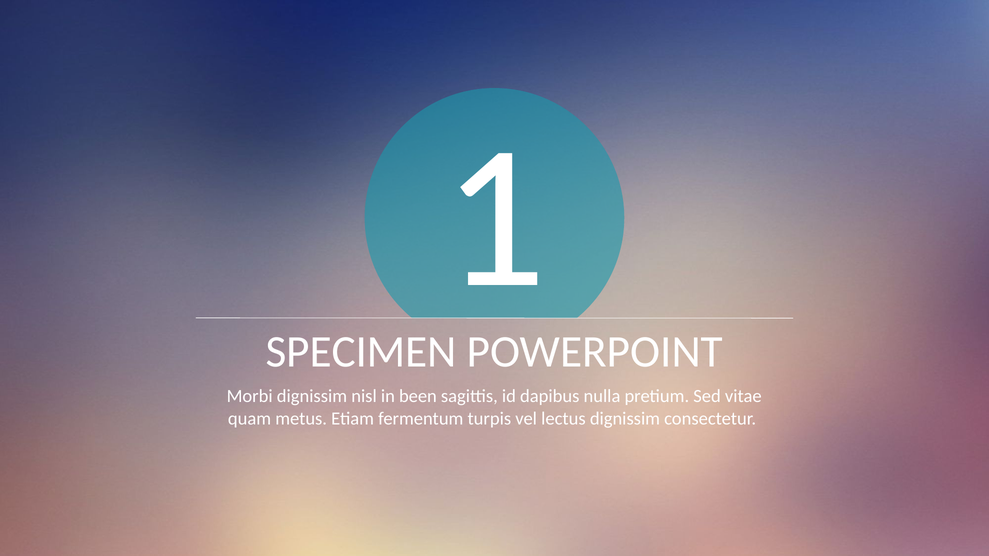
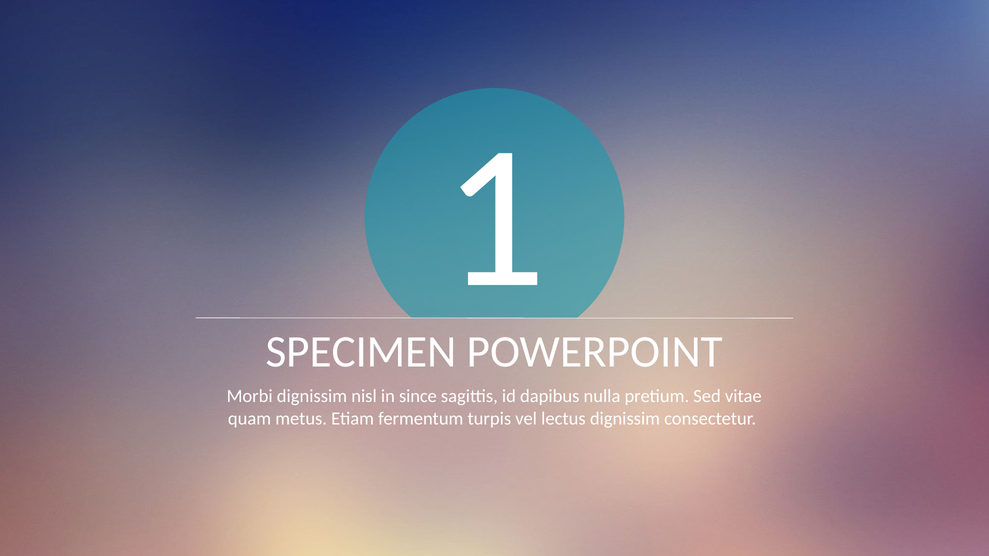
been: been -> since
